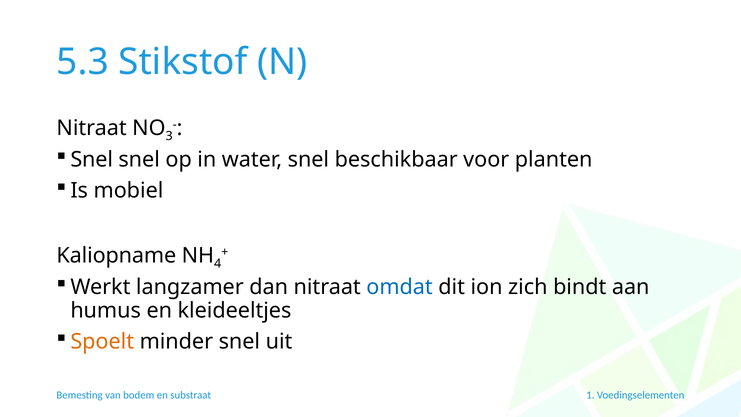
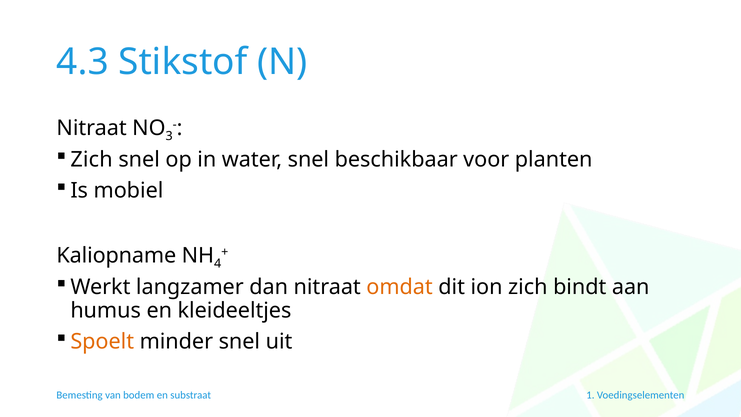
5.3: 5.3 -> 4.3
Snel at (92, 160): Snel -> Zich
omdat colour: blue -> orange
